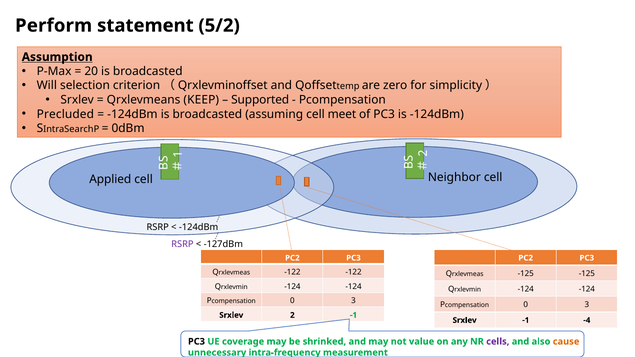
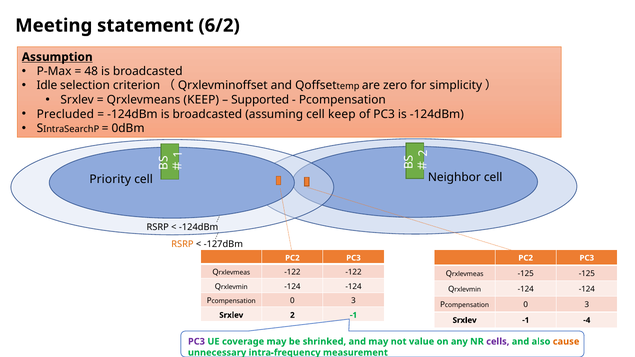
Perform: Perform -> Meeting
5/2: 5/2 -> 6/2
20: 20 -> 48
Will: Will -> Idle
cell meet: meet -> keep
Applied: Applied -> Priority
RSRP at (182, 244) colour: purple -> orange
PC3 at (196, 342) colour: black -> purple
